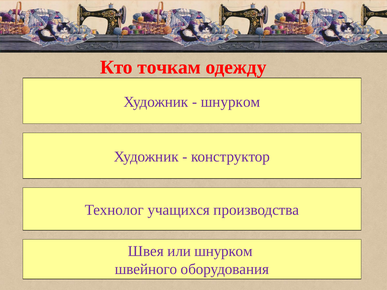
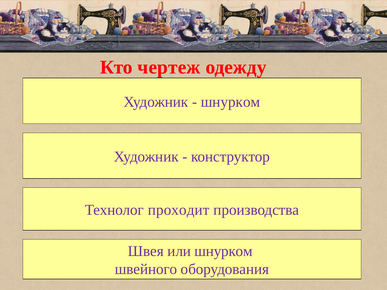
точкам: точкам -> чертеж
учащихся: учащихся -> проходит
